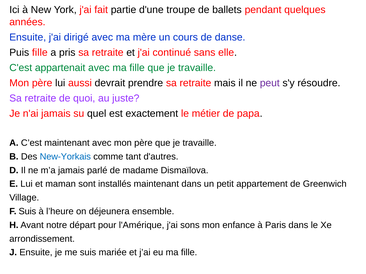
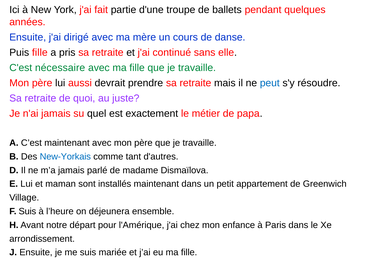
appartenait: appartenait -> nécessaire
peut colour: purple -> blue
sons: sons -> chez
